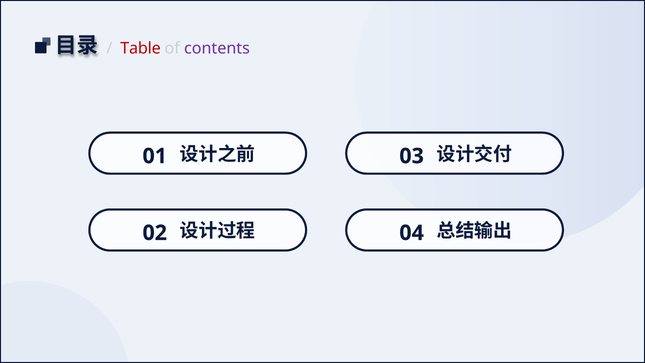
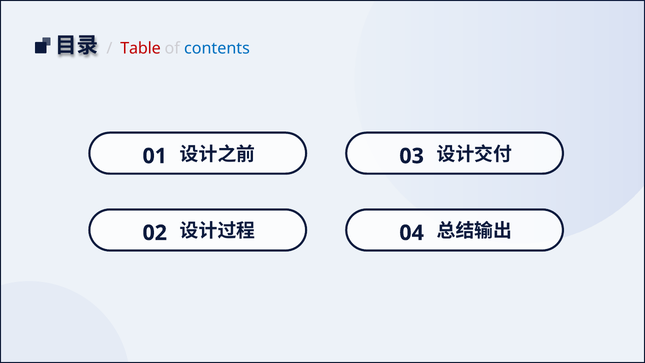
contents colour: purple -> blue
